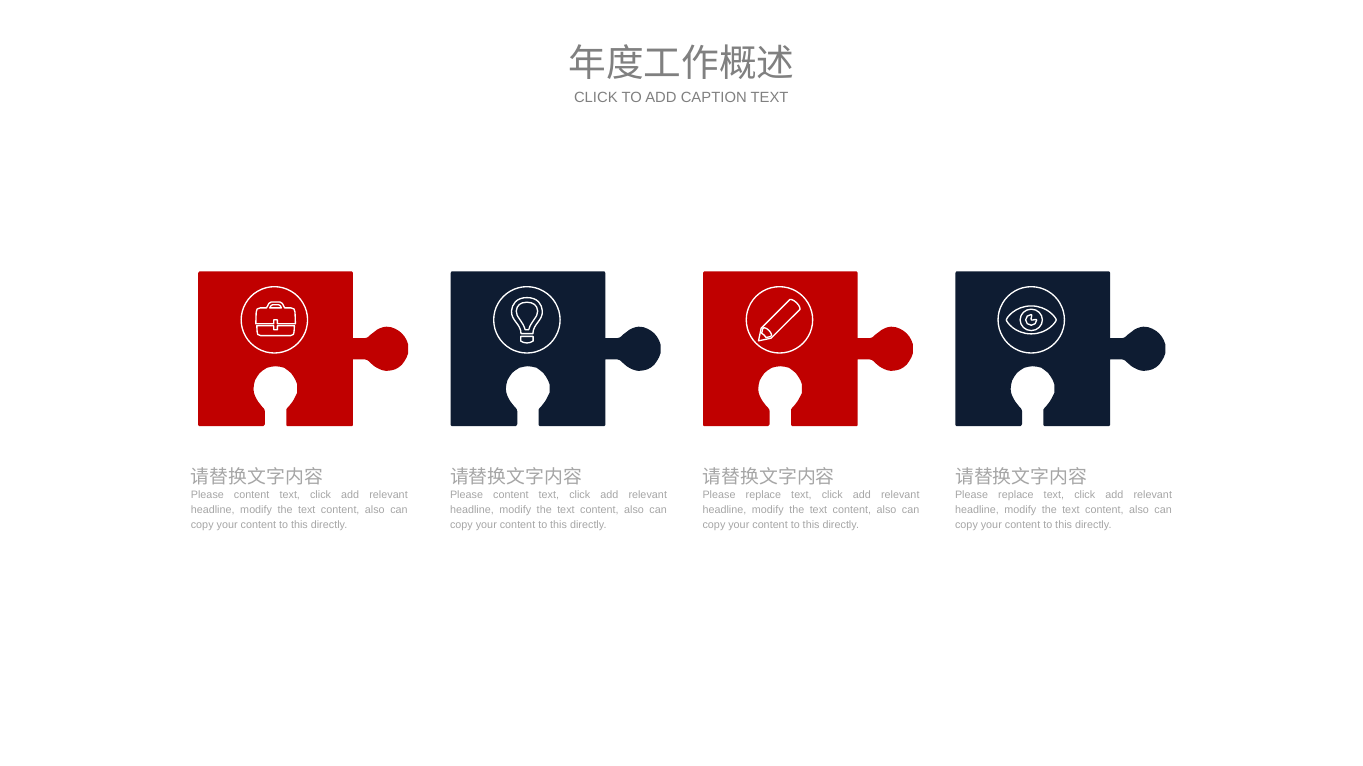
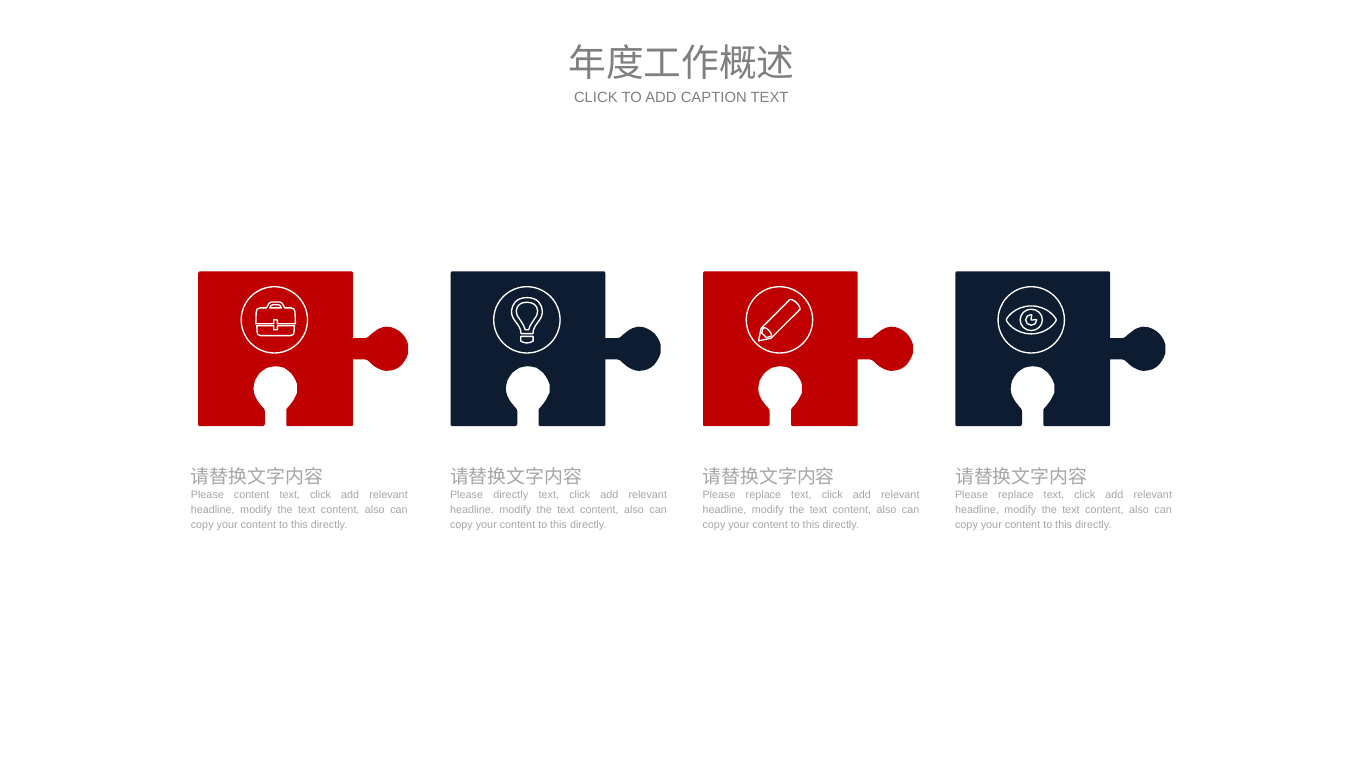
content at (511, 495): content -> directly
